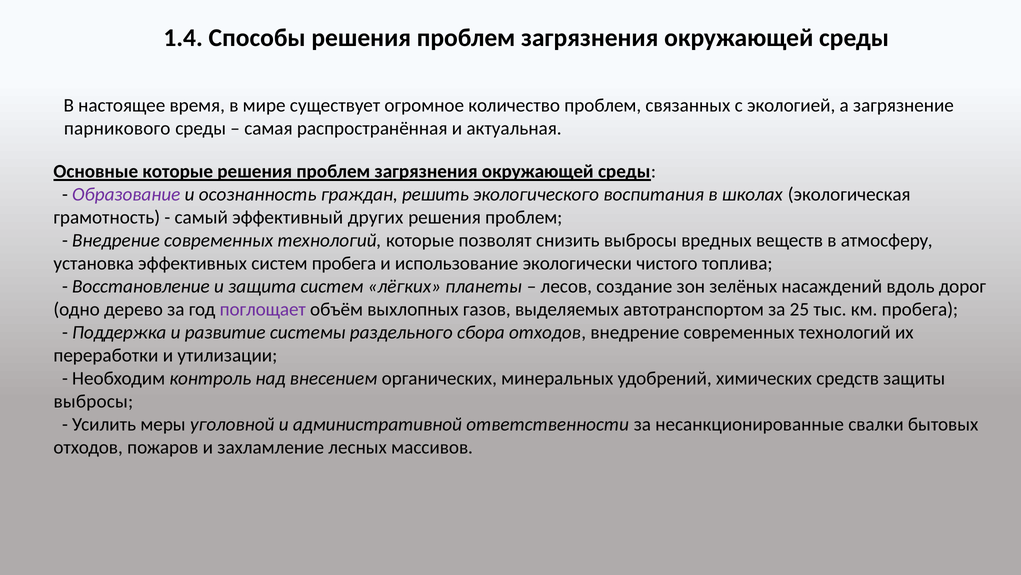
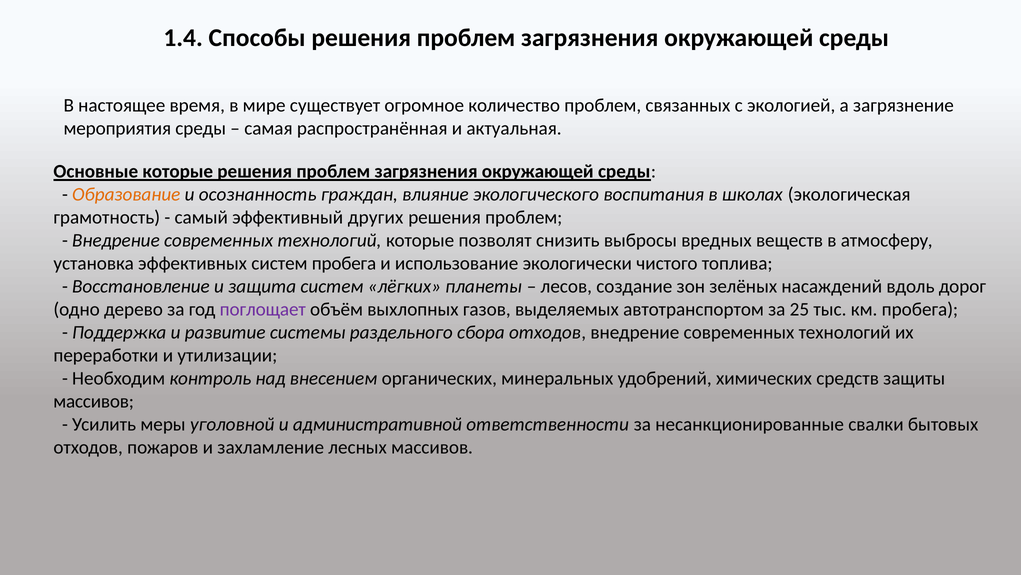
парникового: парникового -> мероприятия
Образование colour: purple -> orange
решить: решить -> влияние
выбросы at (93, 401): выбросы -> массивов
